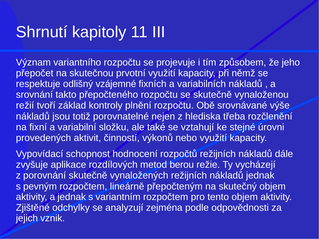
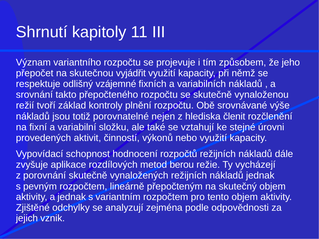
prvotní: prvotní -> vyjádřit
třeba: třeba -> členit
